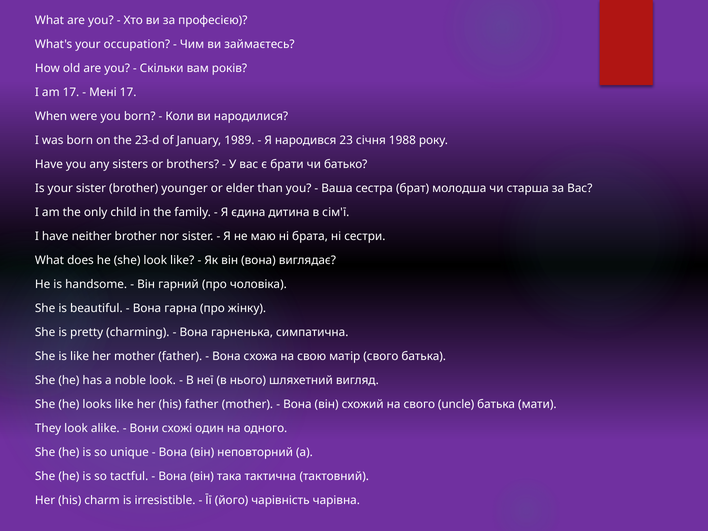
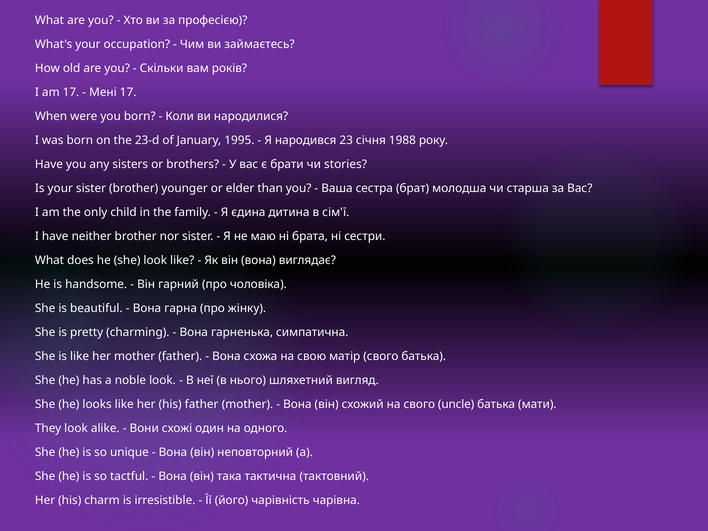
1989: 1989 -> 1995
батько: батько -> stories
